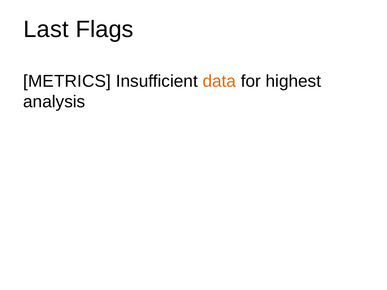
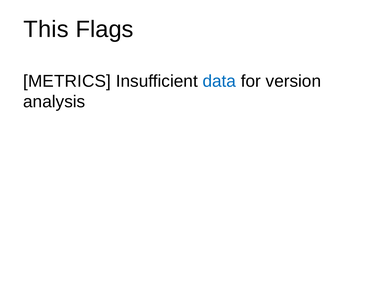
Last: Last -> This
data colour: orange -> blue
highest: highest -> version
